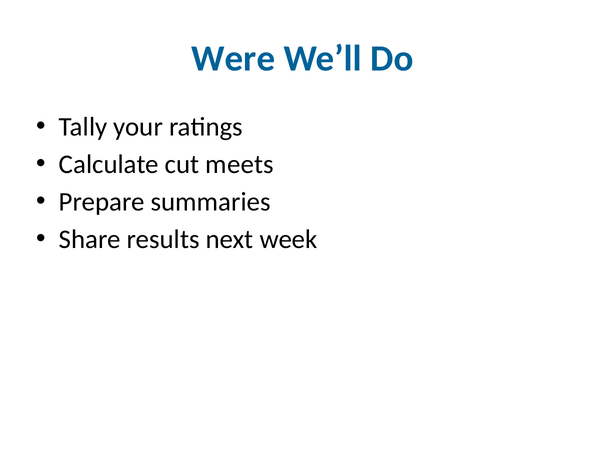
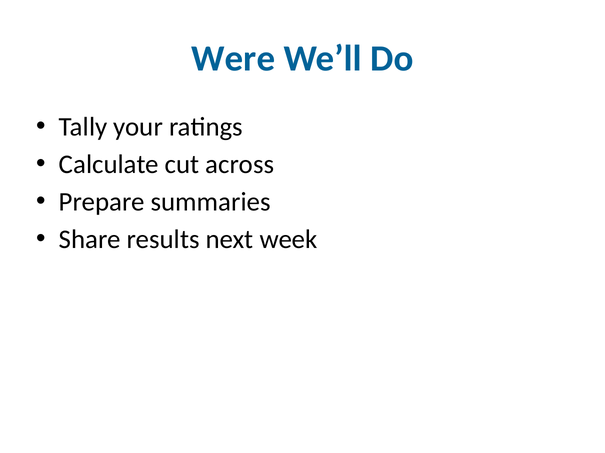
meets: meets -> across
